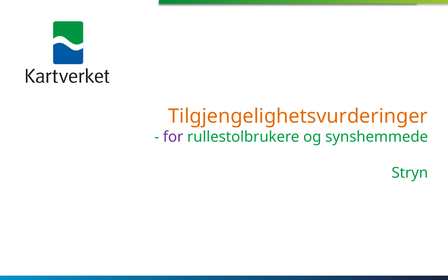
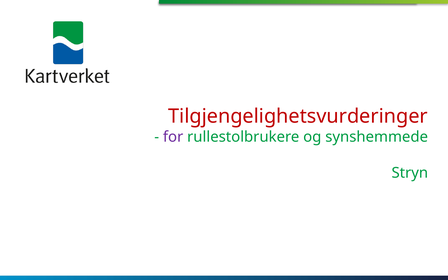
Tilgjengelighetsvurderinger colour: orange -> red
